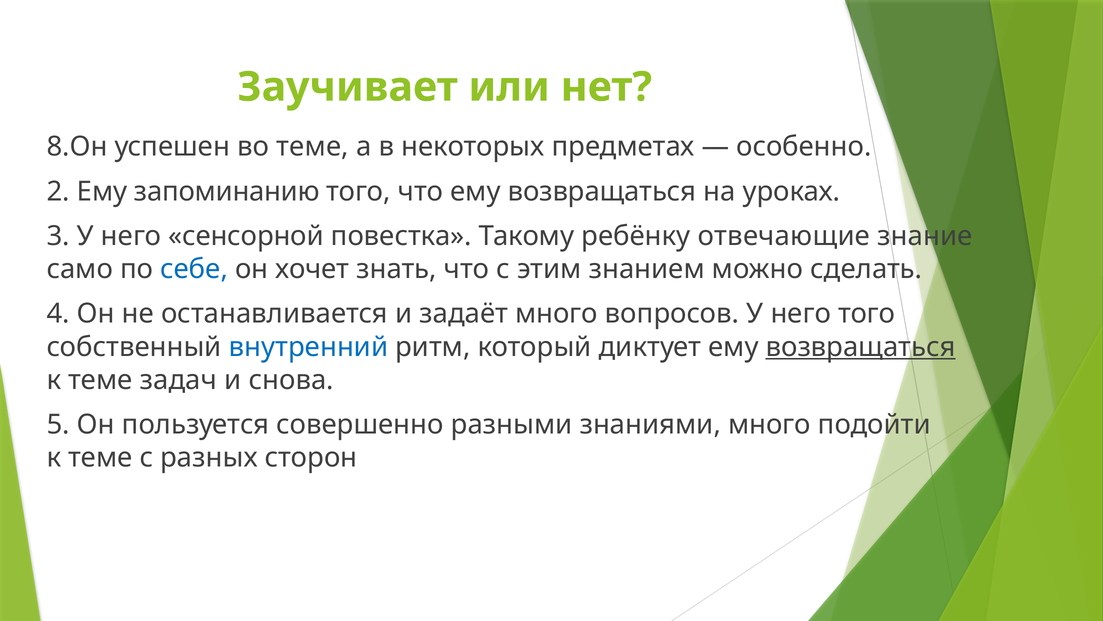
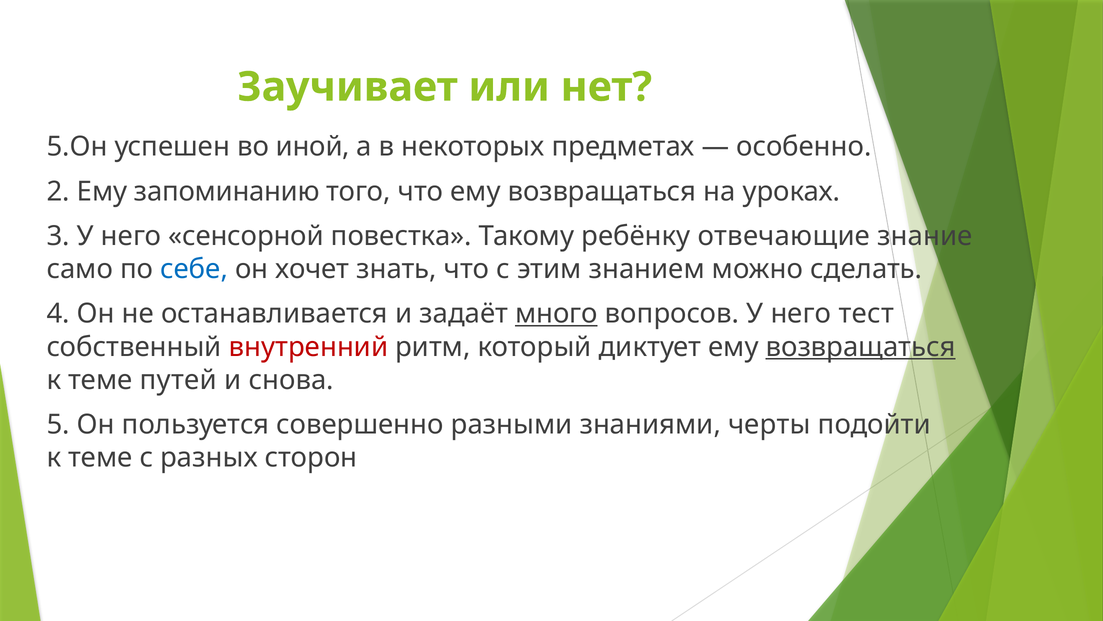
8.Он: 8.Он -> 5.Он
во теме: теме -> иной
много at (556, 314) underline: none -> present
него того: того -> тест
внутренний colour: blue -> red
задач: задач -> путей
знаниями много: много -> черты
